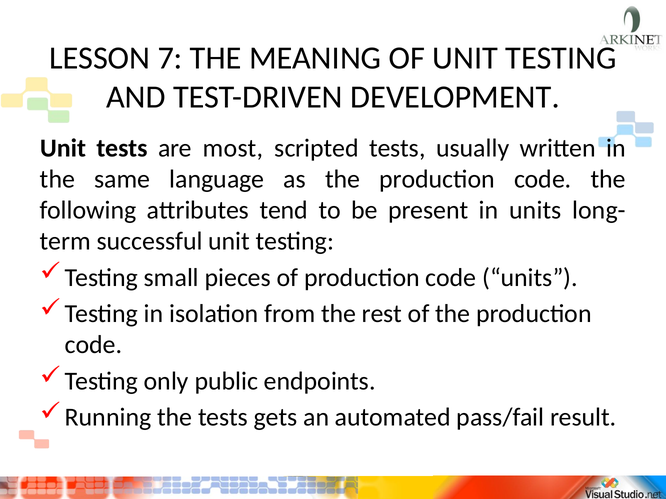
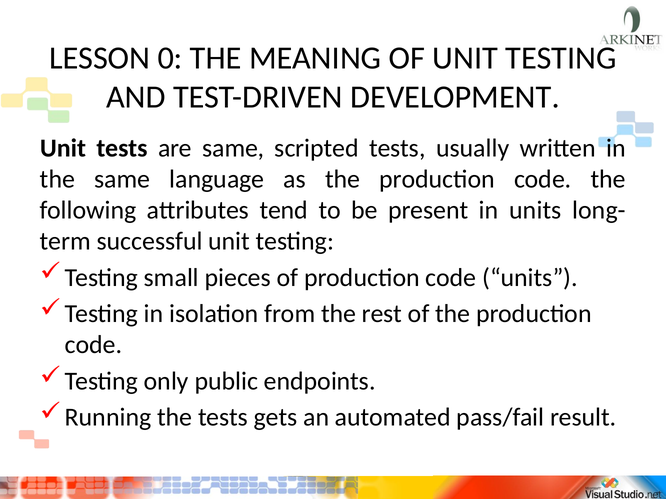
7: 7 -> 0
are most: most -> same
